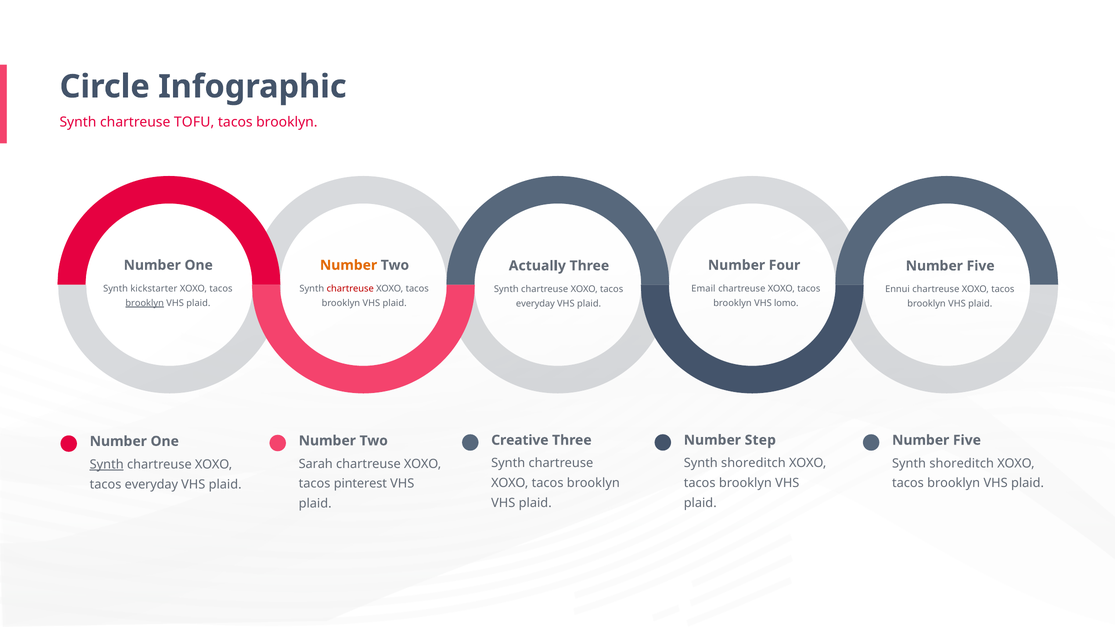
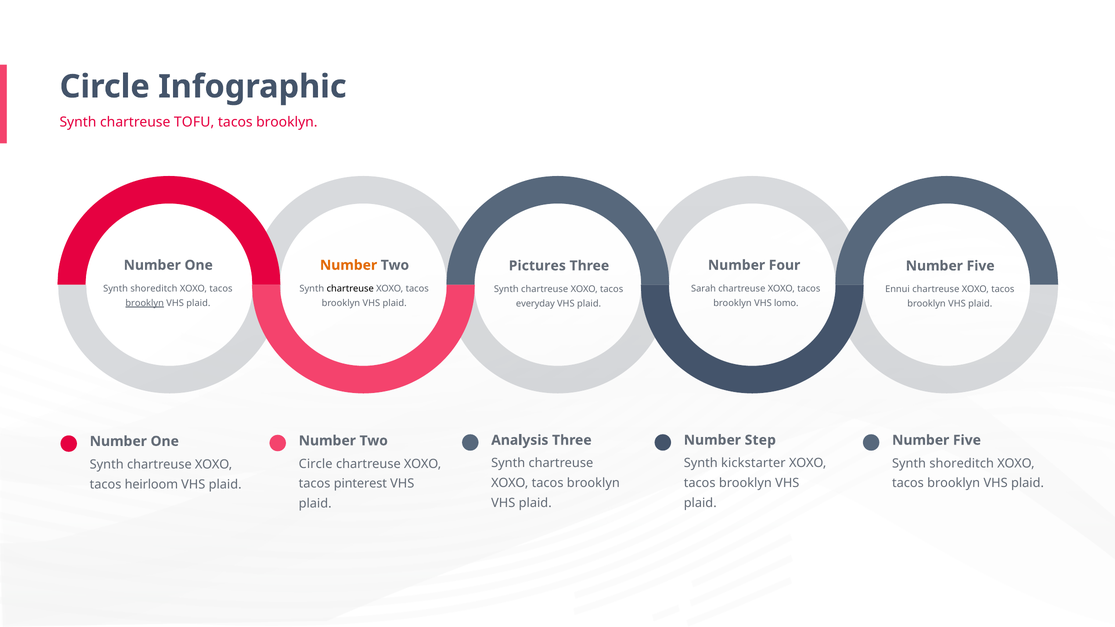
Actually: Actually -> Pictures
kickstarter at (154, 289): kickstarter -> shoreditch
chartreuse at (350, 289) colour: red -> black
Email: Email -> Sarah
Creative: Creative -> Analysis
shoreditch at (753, 463): shoreditch -> kickstarter
Sarah at (316, 464): Sarah -> Circle
Synth at (107, 465) underline: present -> none
everyday at (151, 484): everyday -> heirloom
